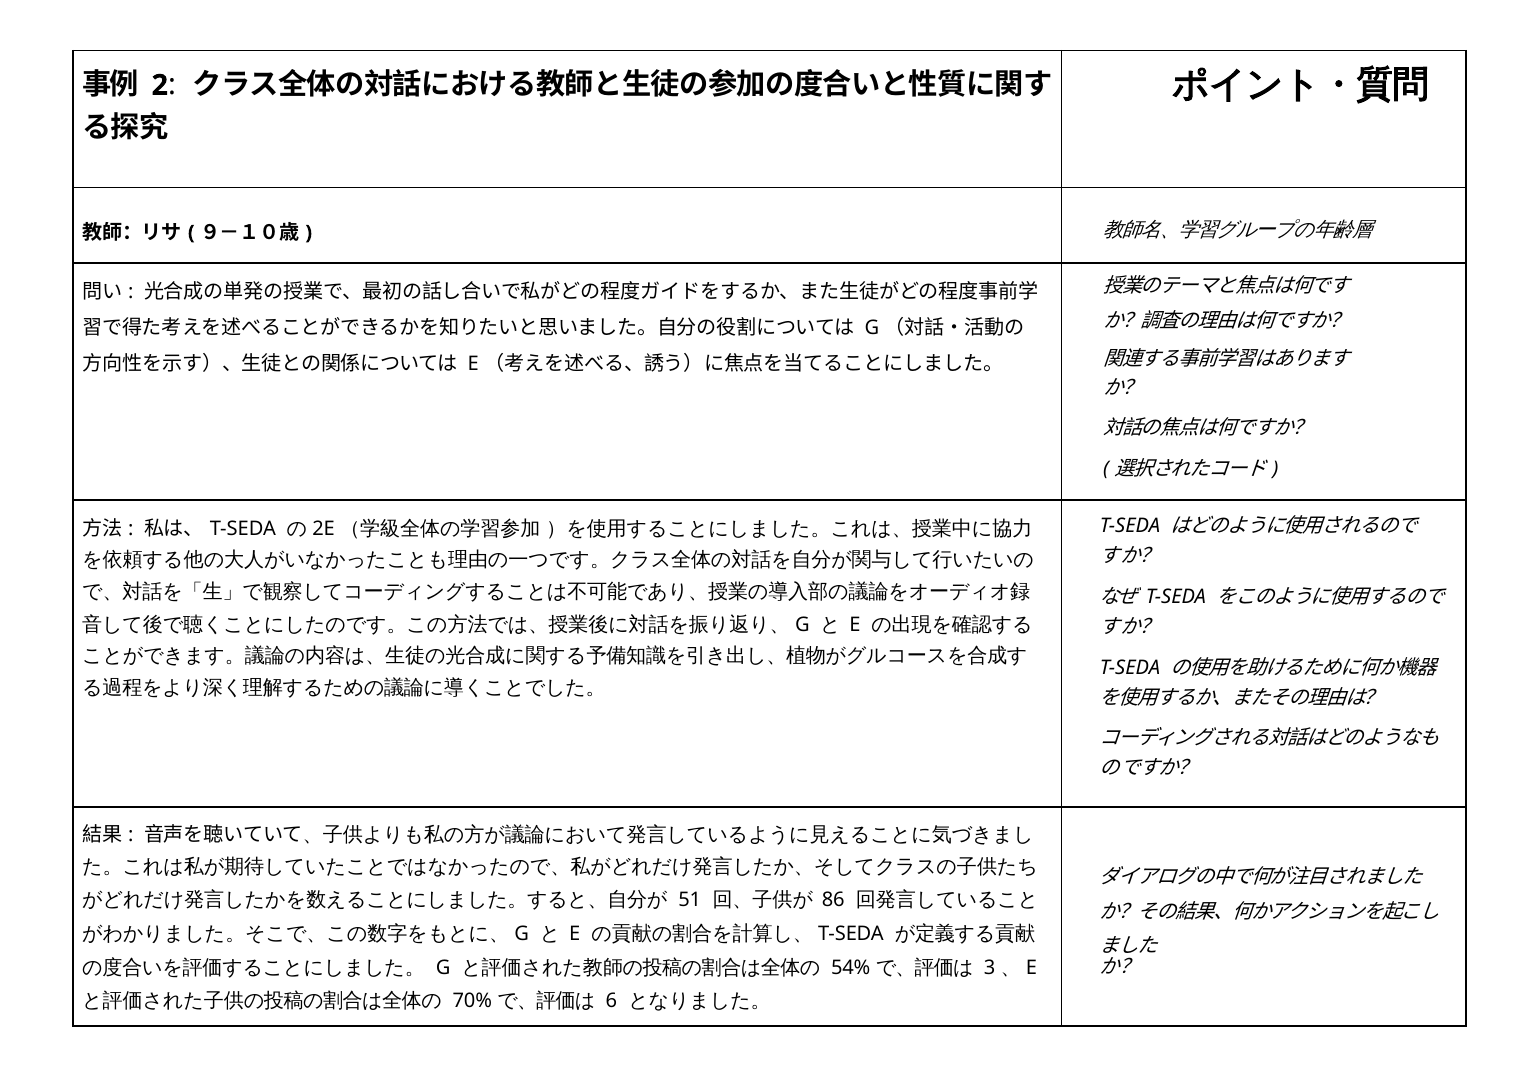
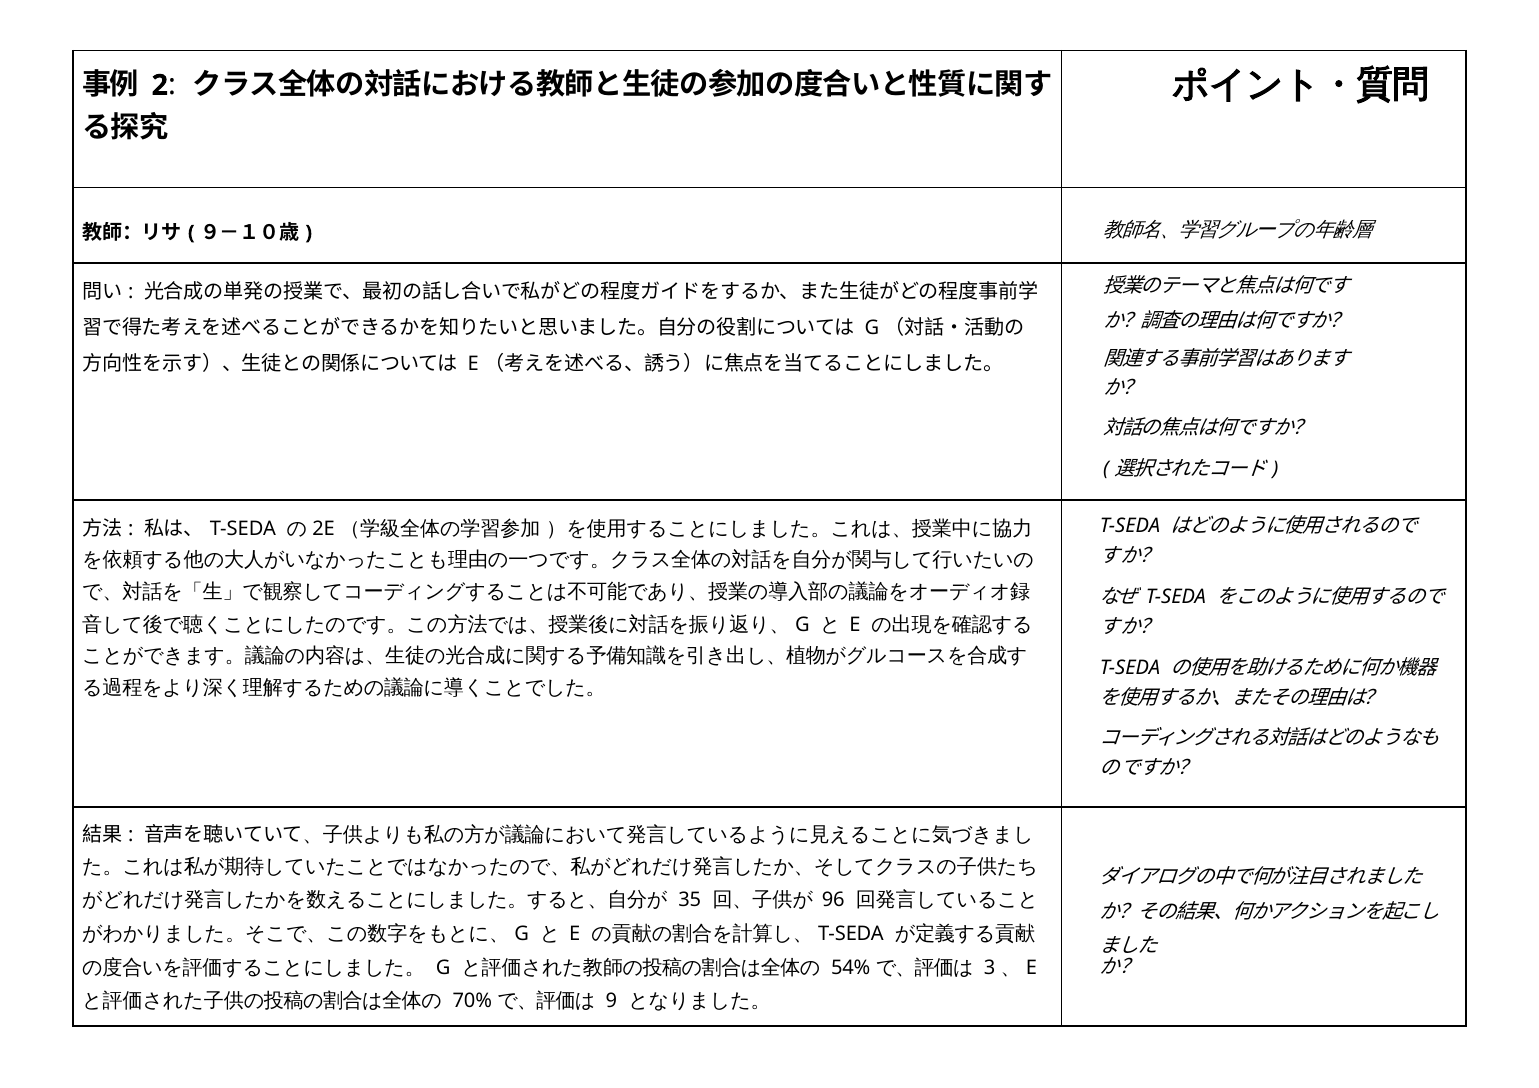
51: 51 -> 35
86: 86 -> 96
6: 6 -> 9
